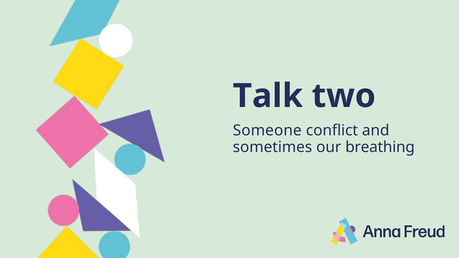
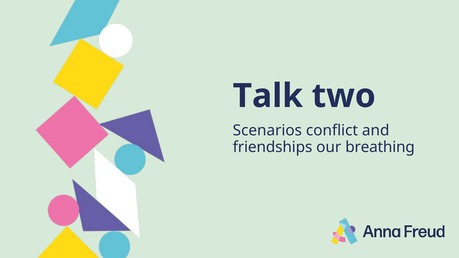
Someone: Someone -> Scenarios
sometimes: sometimes -> friendships
